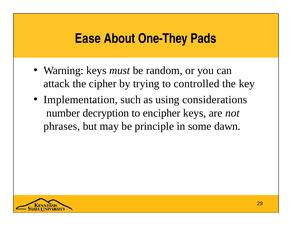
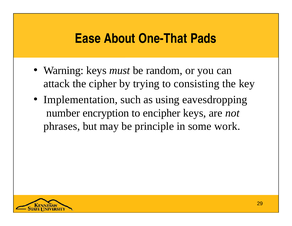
One-They: One-They -> One-That
controlled: controlled -> consisting
considerations: considerations -> eavesdropping
decryption: decryption -> encryption
dawn: dawn -> work
